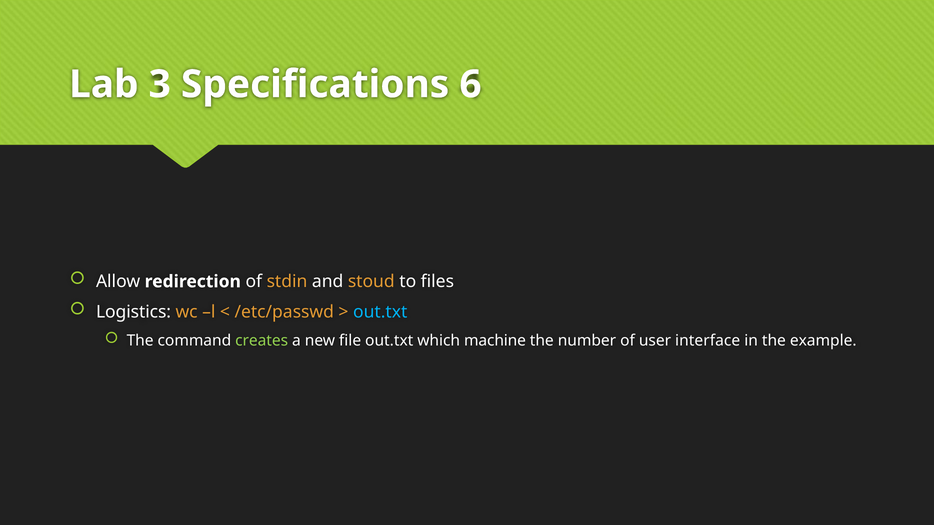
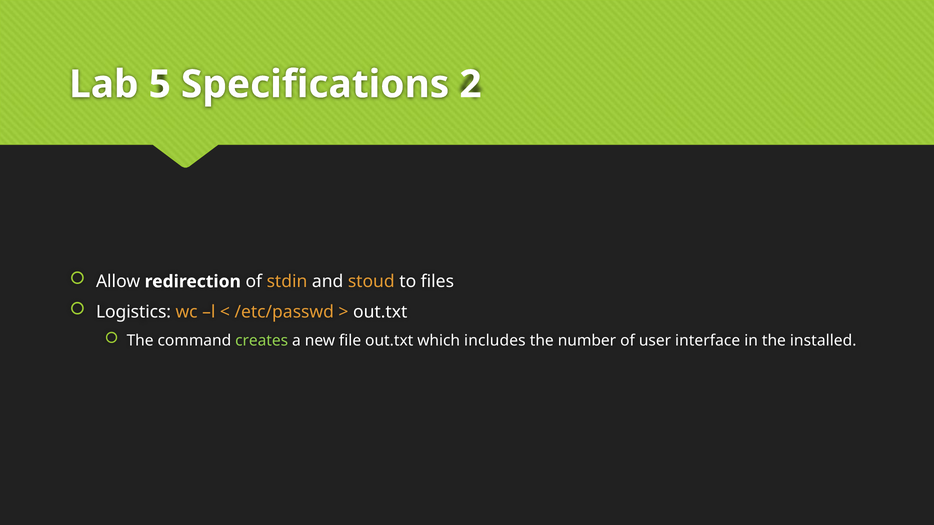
3: 3 -> 5
6: 6 -> 2
out.txt at (380, 312) colour: light blue -> white
machine: machine -> includes
example: example -> installed
